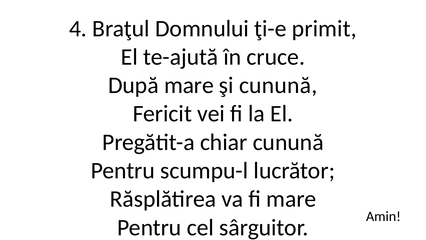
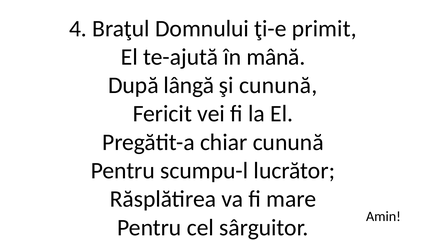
cruce: cruce -> mână
După mare: mare -> lângă
